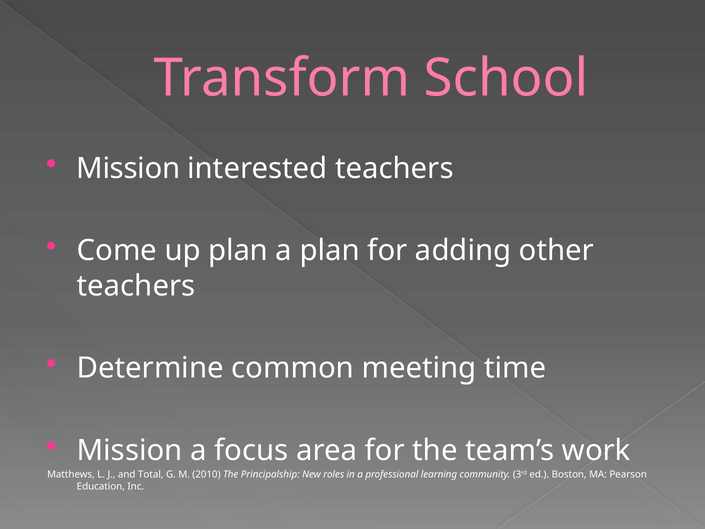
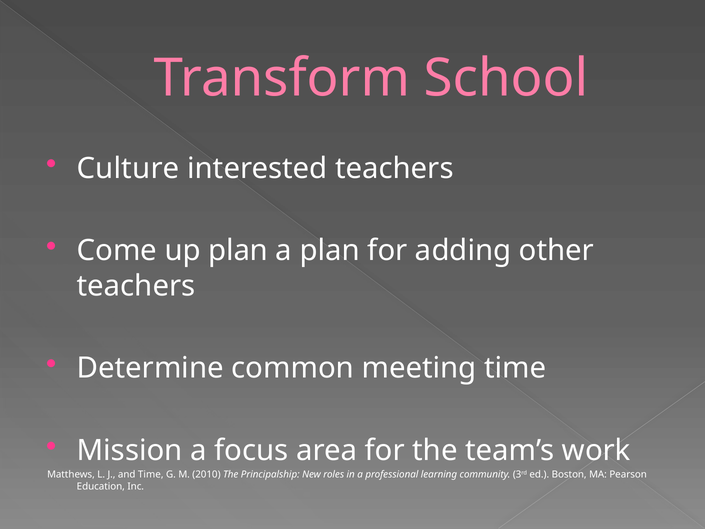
Mission at (128, 168): Mission -> Culture
and Total: Total -> Time
